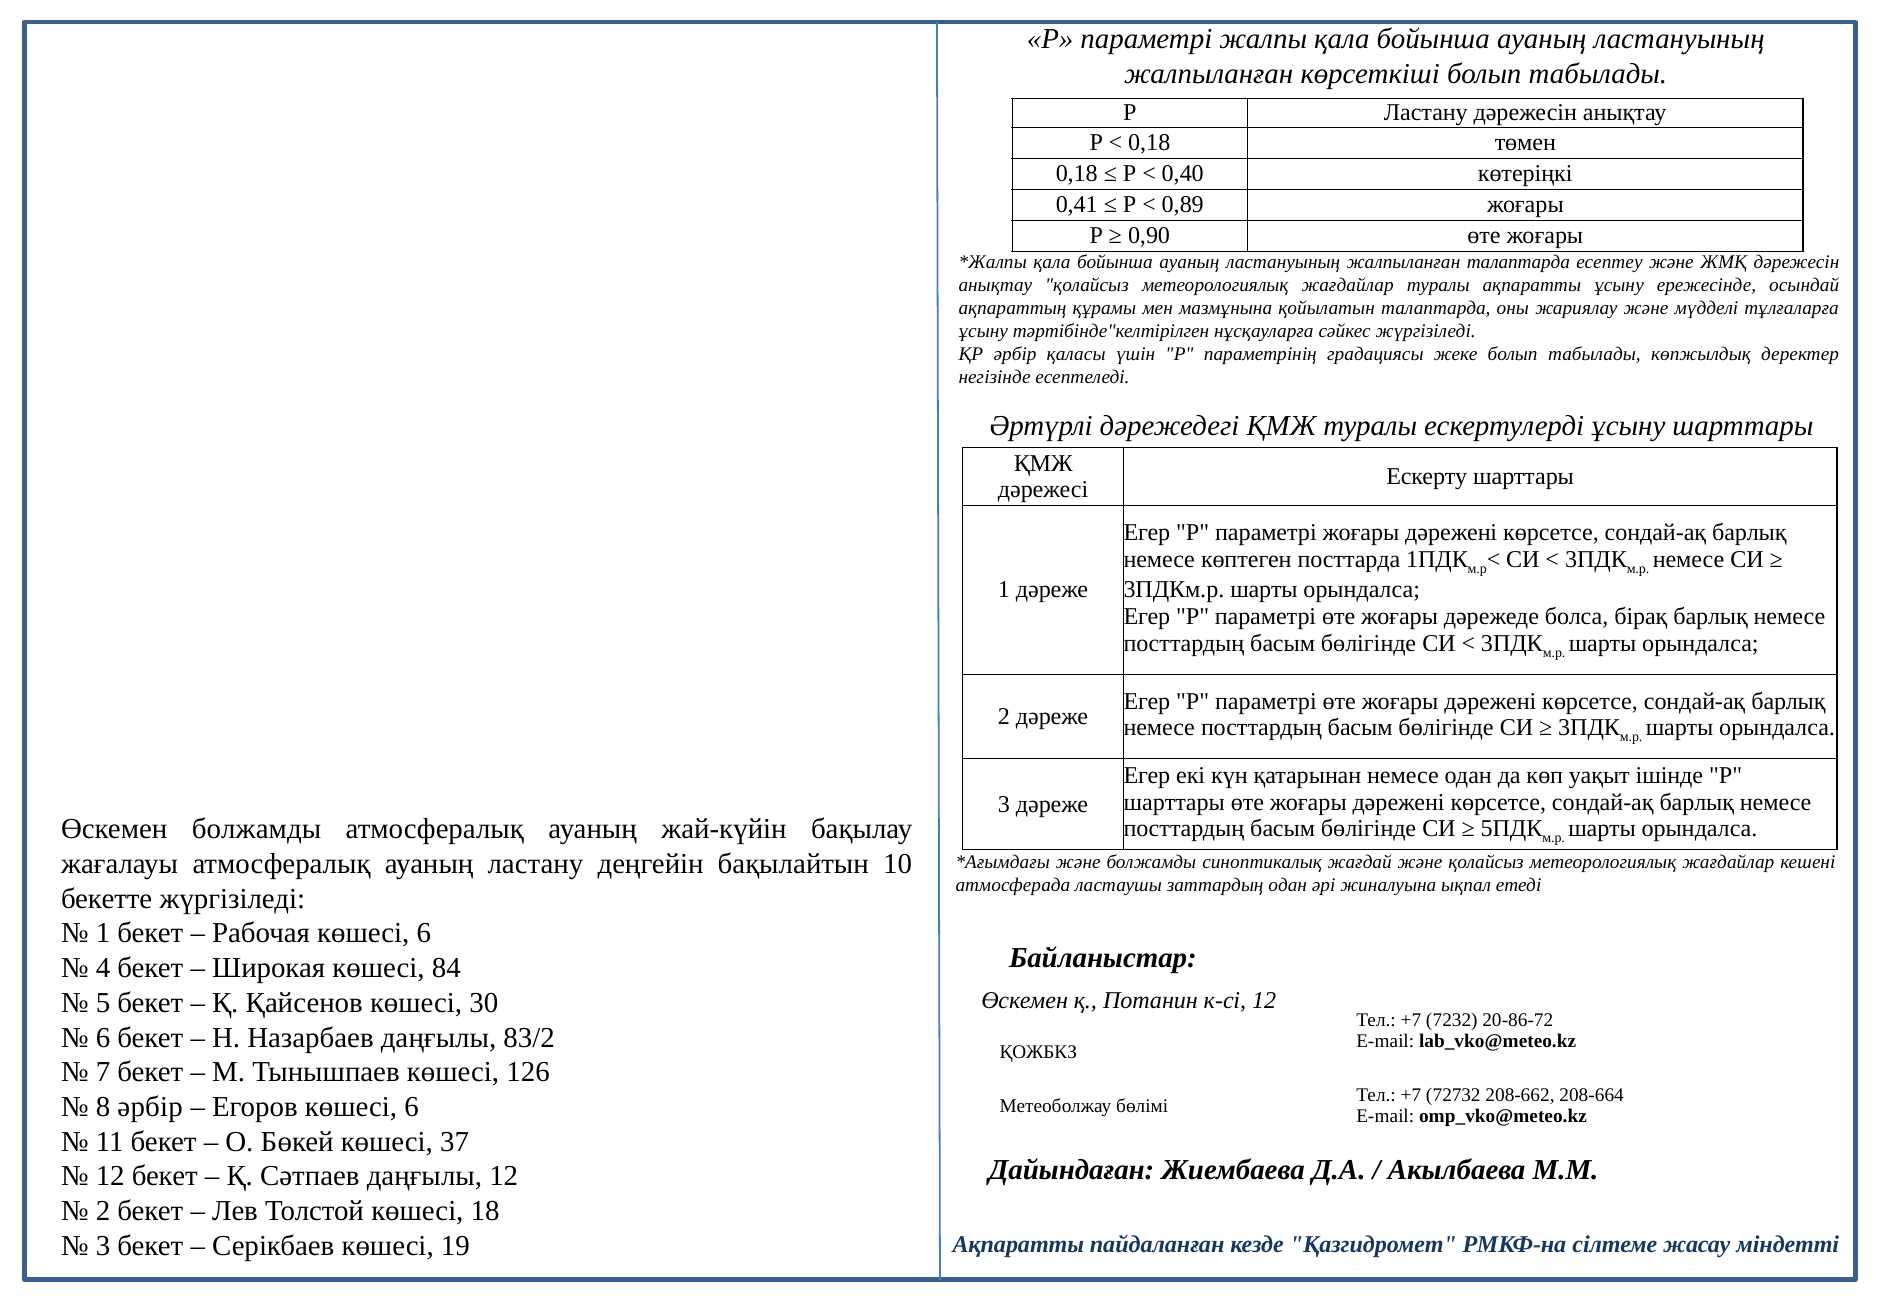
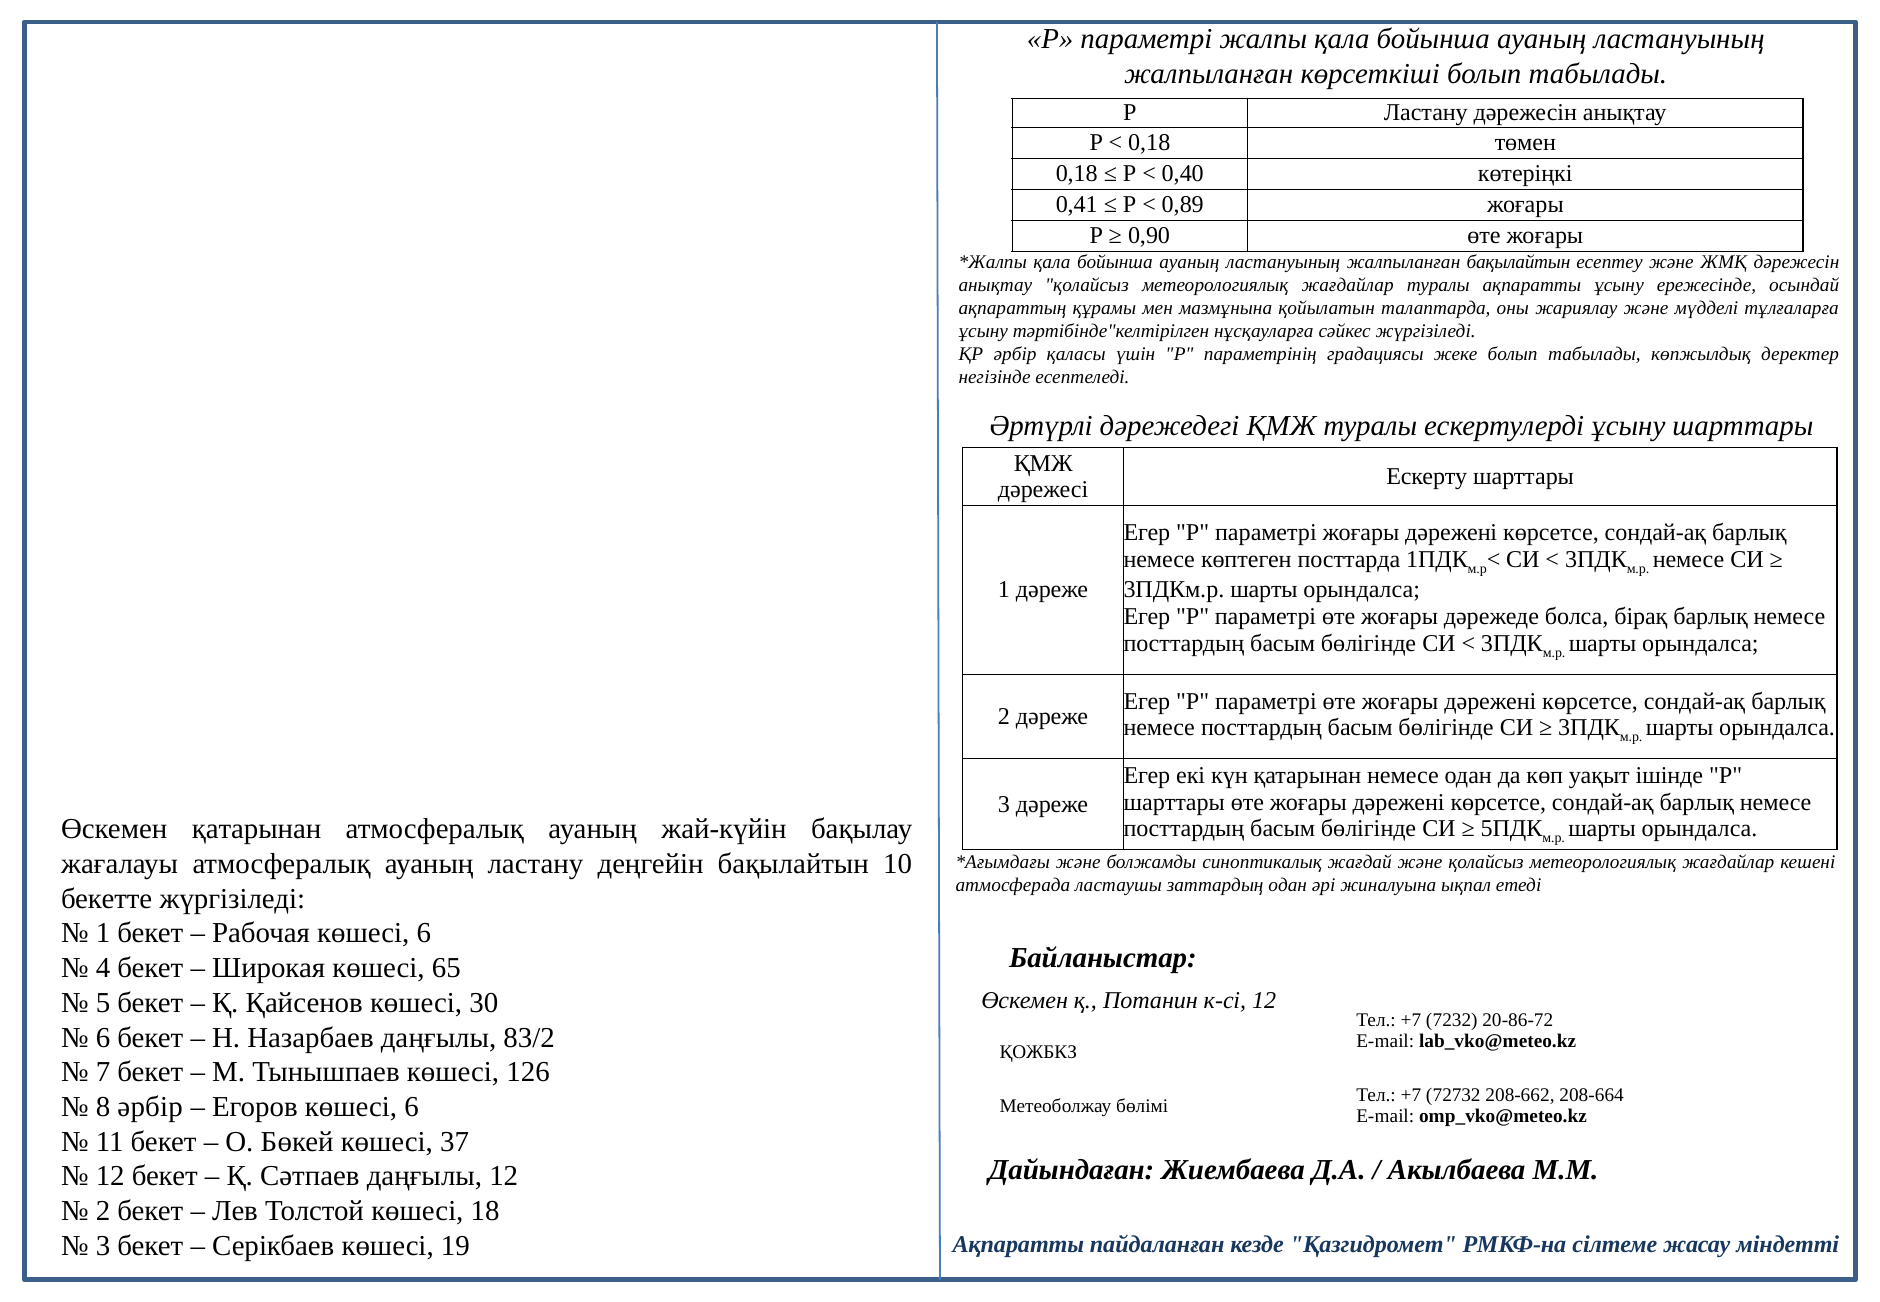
жалпыланған талаптарда: талаптарда -> бақылайтын
Өскемен болжамды: болжамды -> қатарынан
84: 84 -> 65
